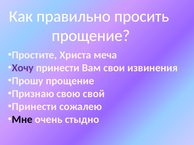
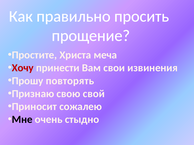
Хочу colour: purple -> red
Прошу прощение: прощение -> повторять
Принести at (34, 107): Принести -> Приносит
